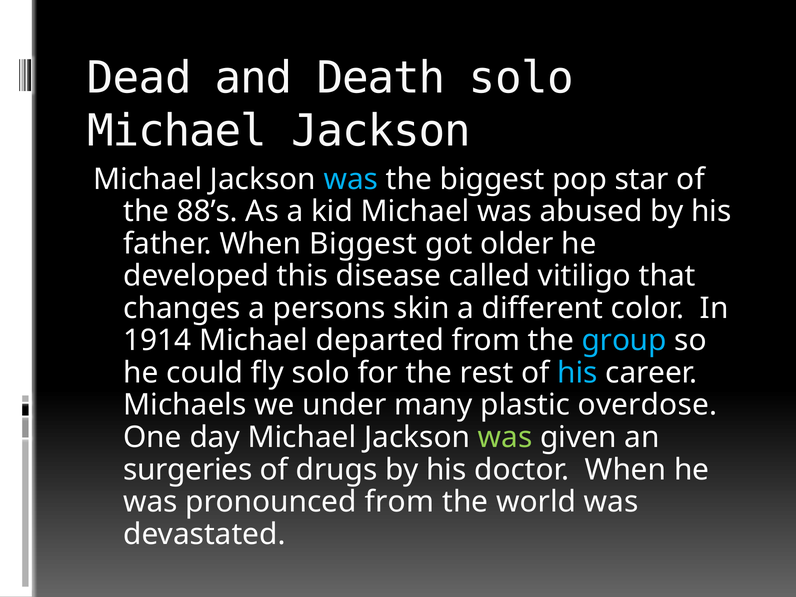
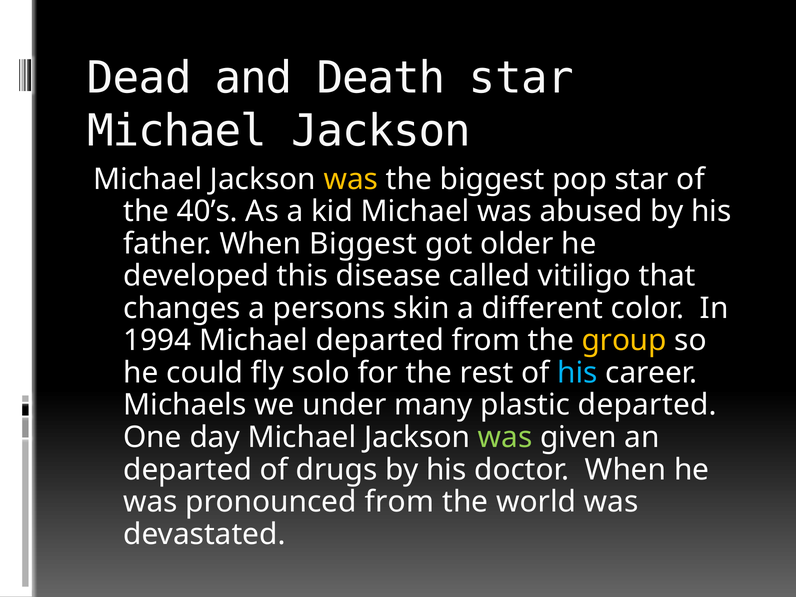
Death solo: solo -> star
was at (351, 179) colour: light blue -> yellow
88’s: 88’s -> 40’s
1914: 1914 -> 1994
group colour: light blue -> yellow
plastic overdose: overdose -> departed
surgeries at (188, 470): surgeries -> departed
